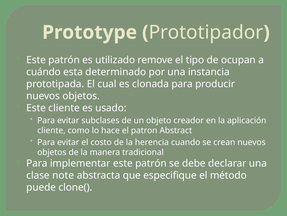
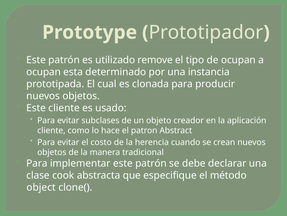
cuándo at (44, 72): cuándo -> ocupan
note: note -> cook
puede: puede -> object
